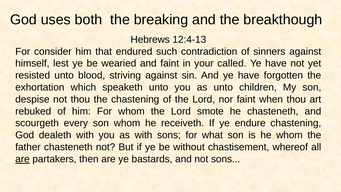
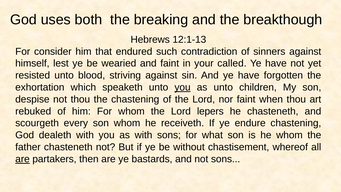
12:4-13: 12:4-13 -> 12:1-13
you at (183, 87) underline: none -> present
smote: smote -> lepers
